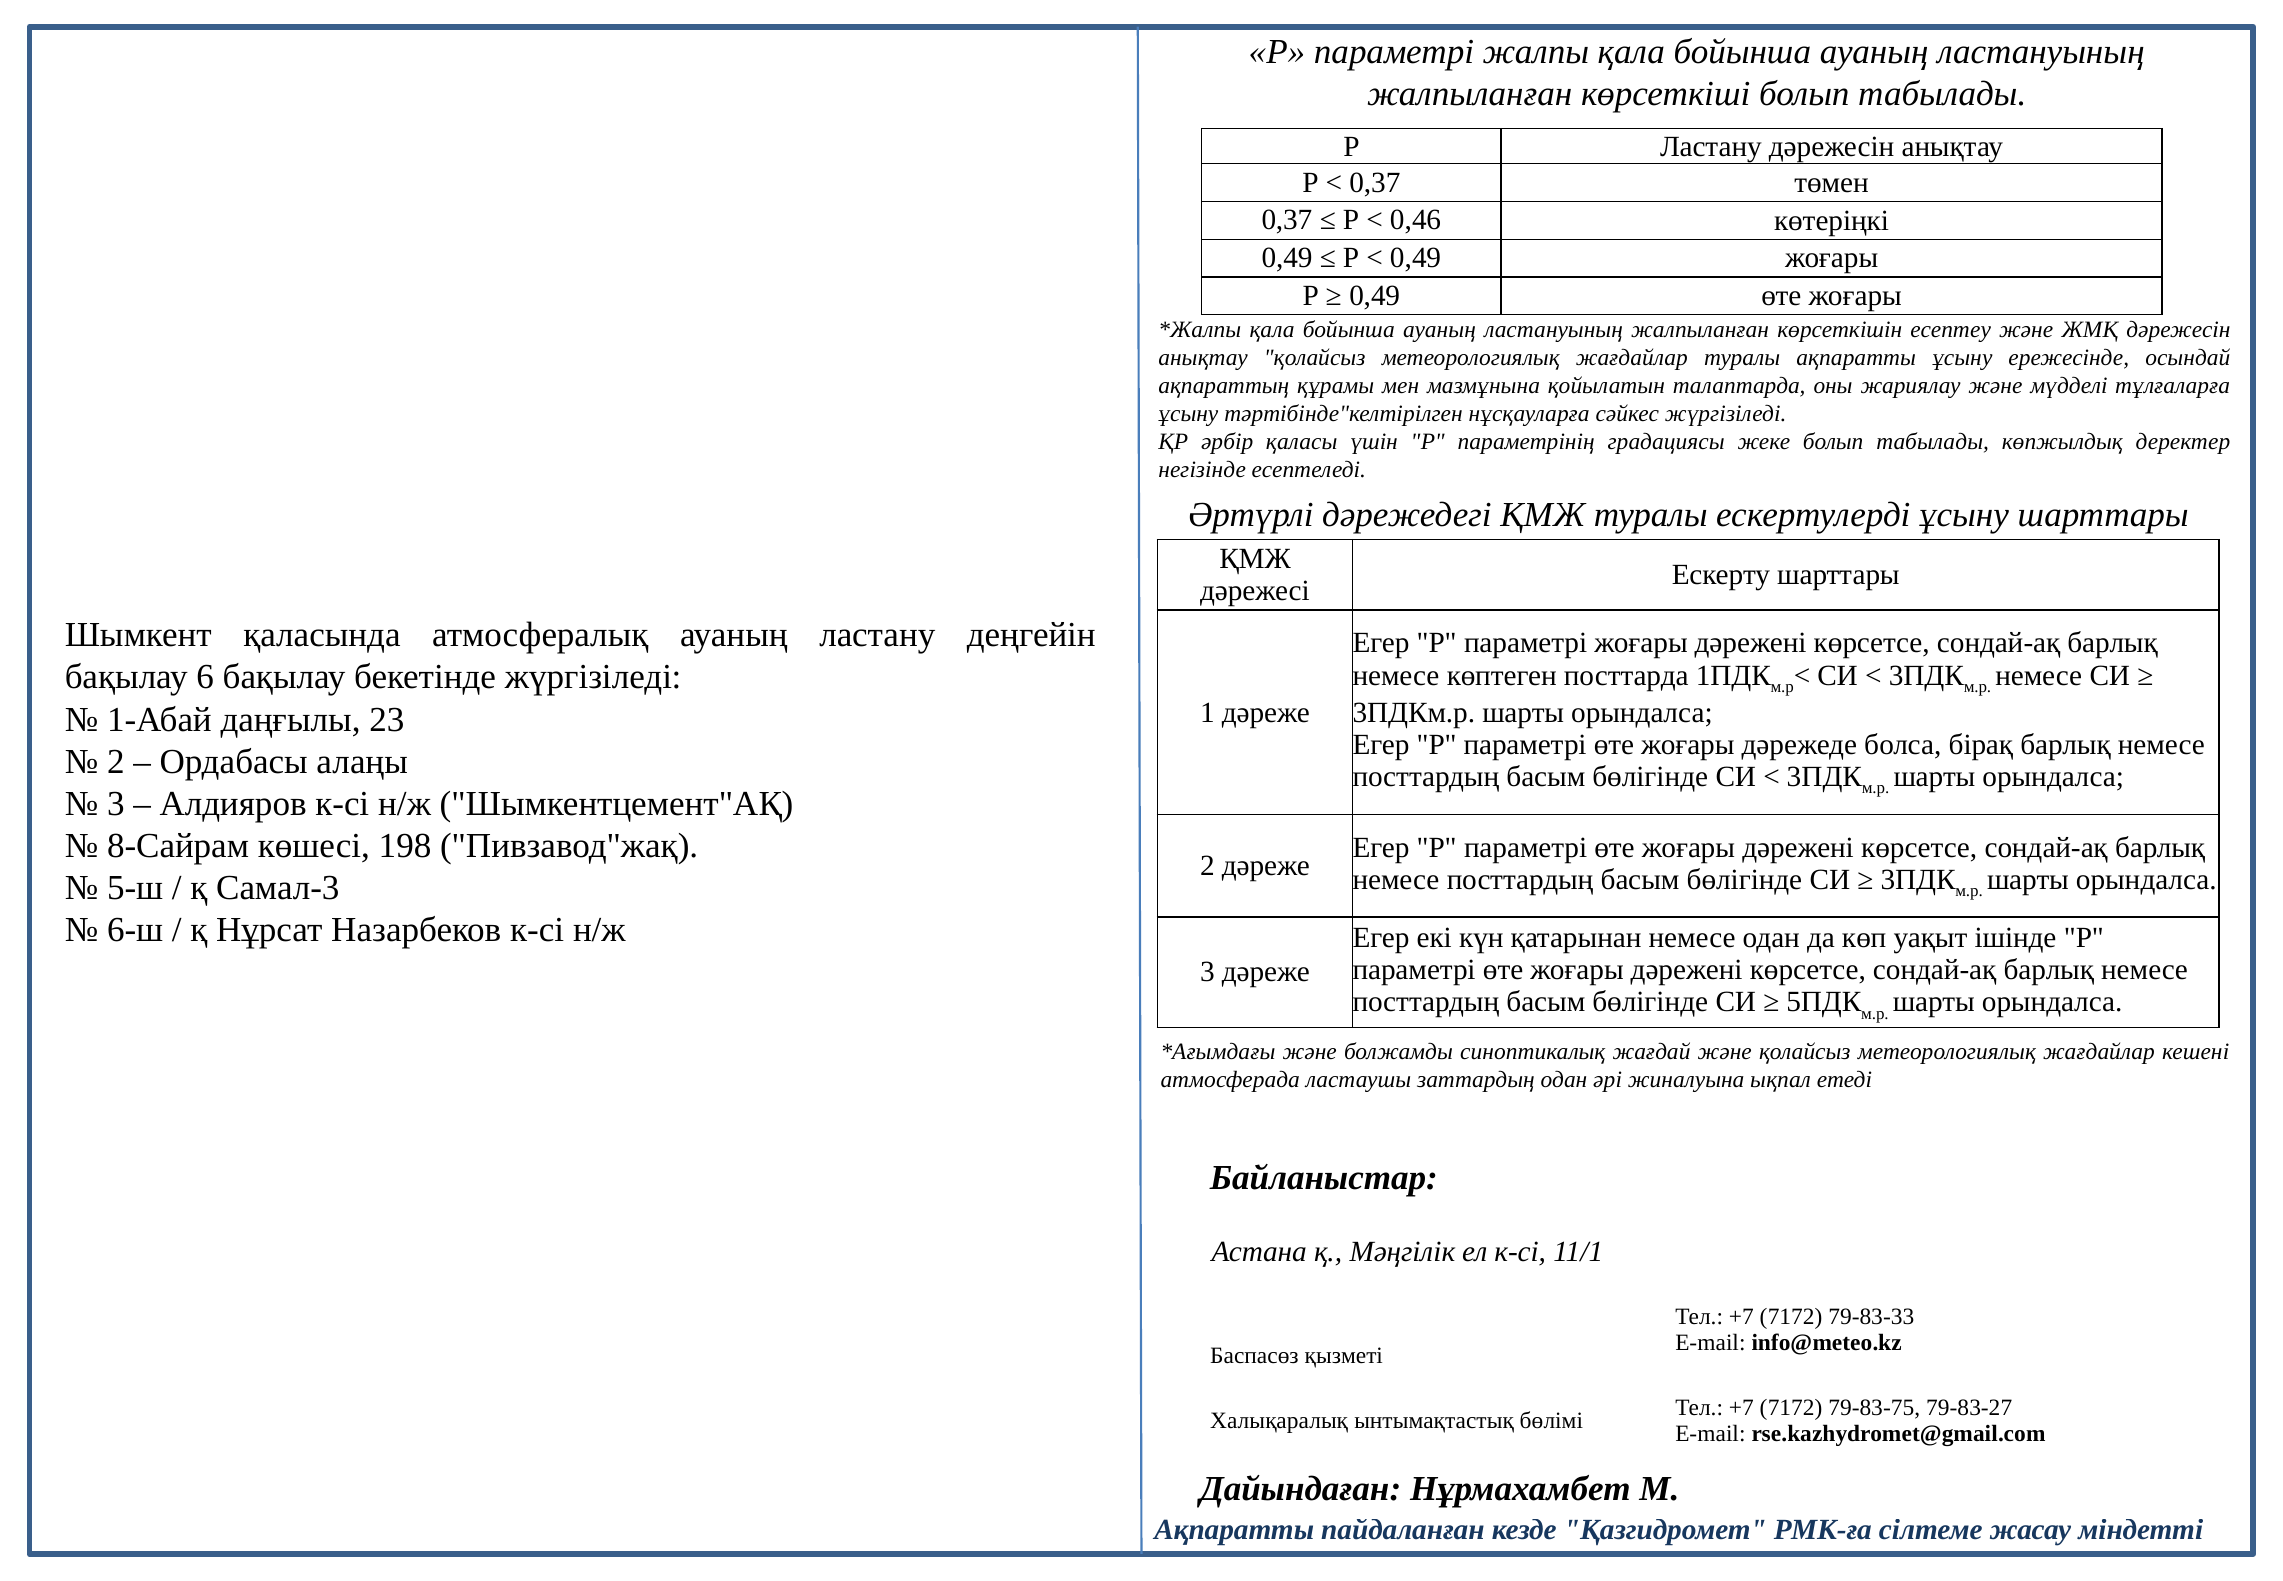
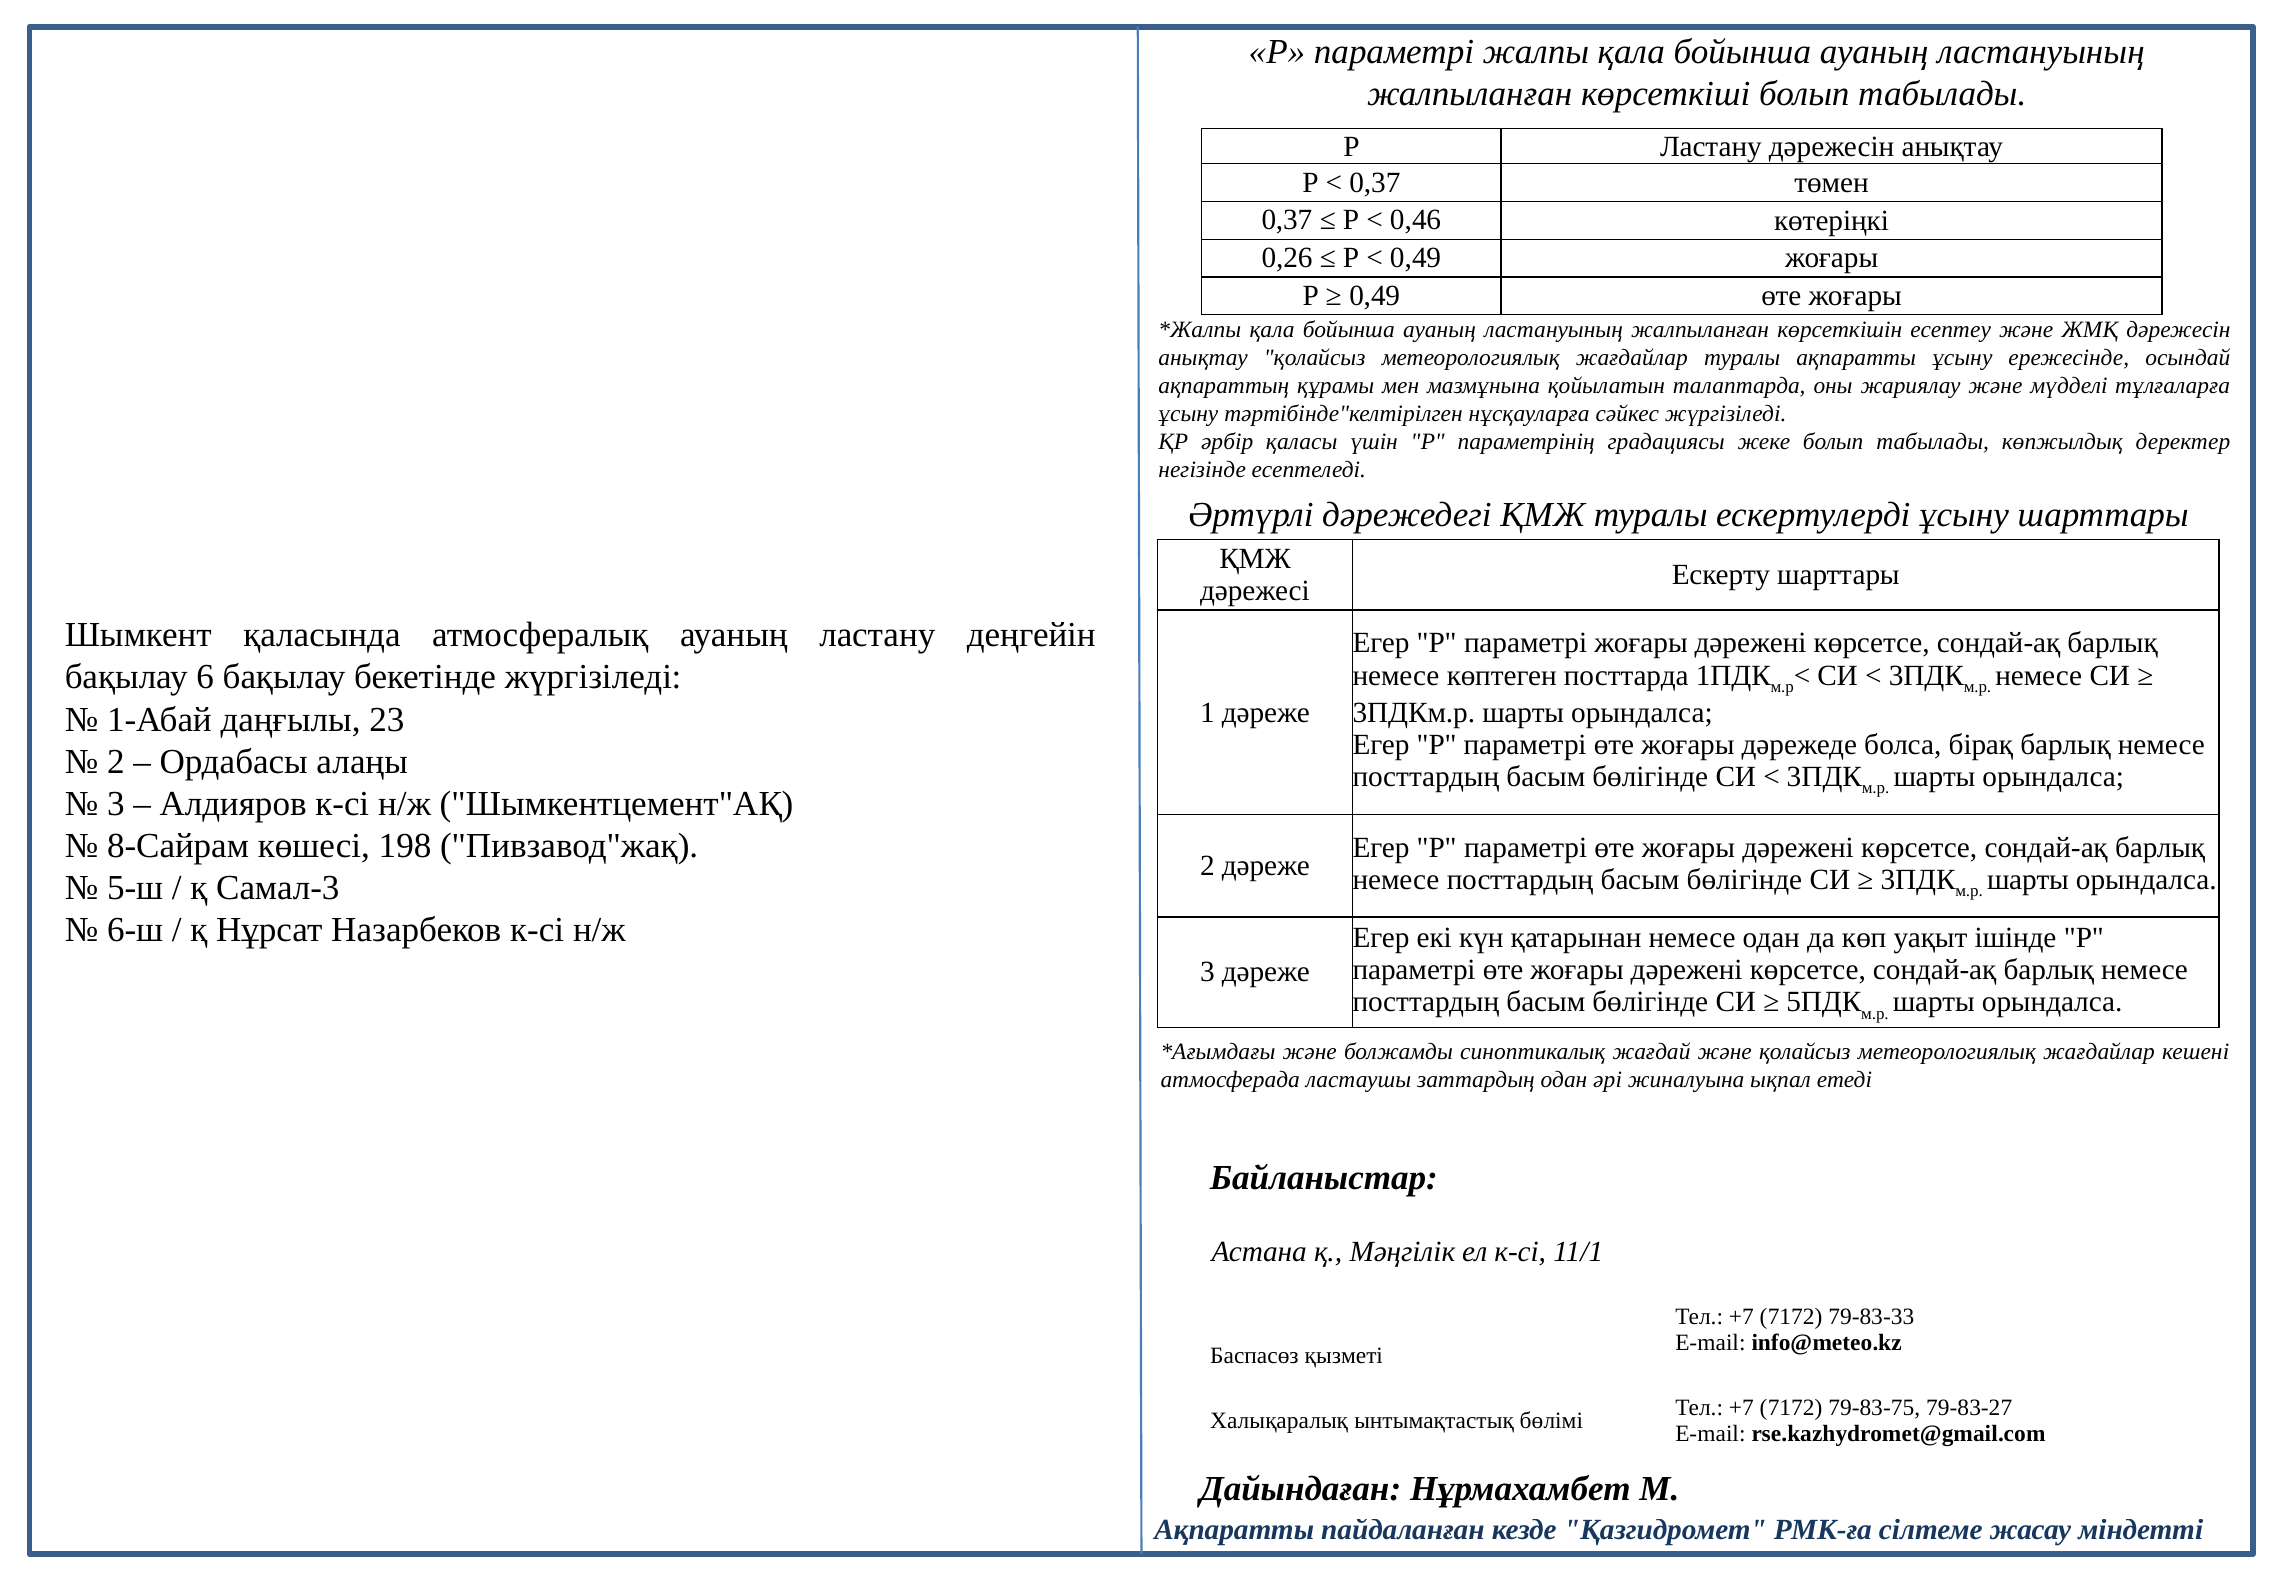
0,49 at (1287, 258): 0,49 -> 0,26
